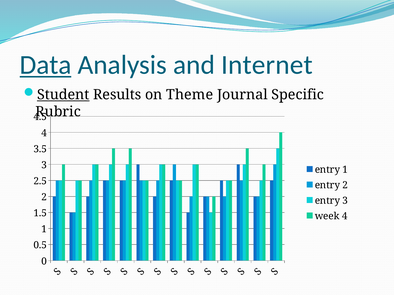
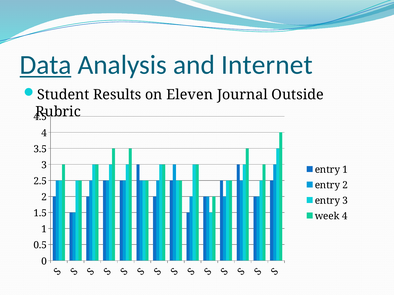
Student underline: present -> none
Theme: Theme -> Eleven
Specific: Specific -> Outside
